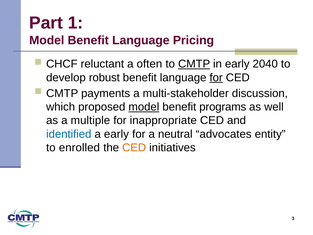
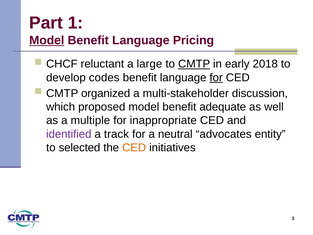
Model at (47, 40) underline: none -> present
often: often -> large
2040: 2040 -> 2018
robust: robust -> codes
payments: payments -> organized
model at (144, 107) underline: present -> none
programs: programs -> adequate
identified colour: blue -> purple
a early: early -> track
enrolled: enrolled -> selected
